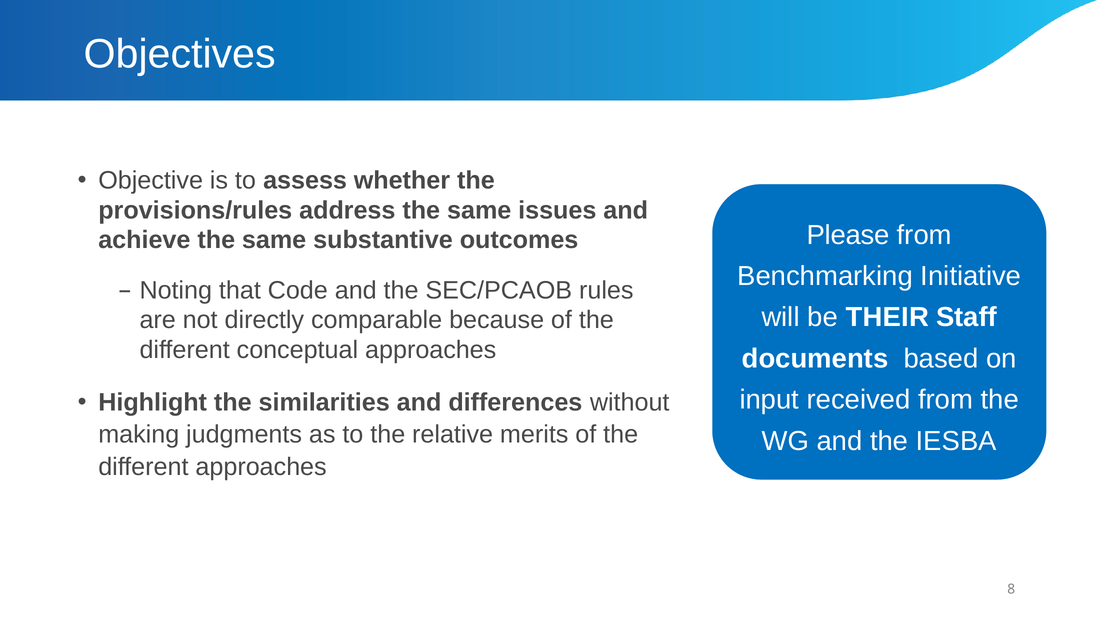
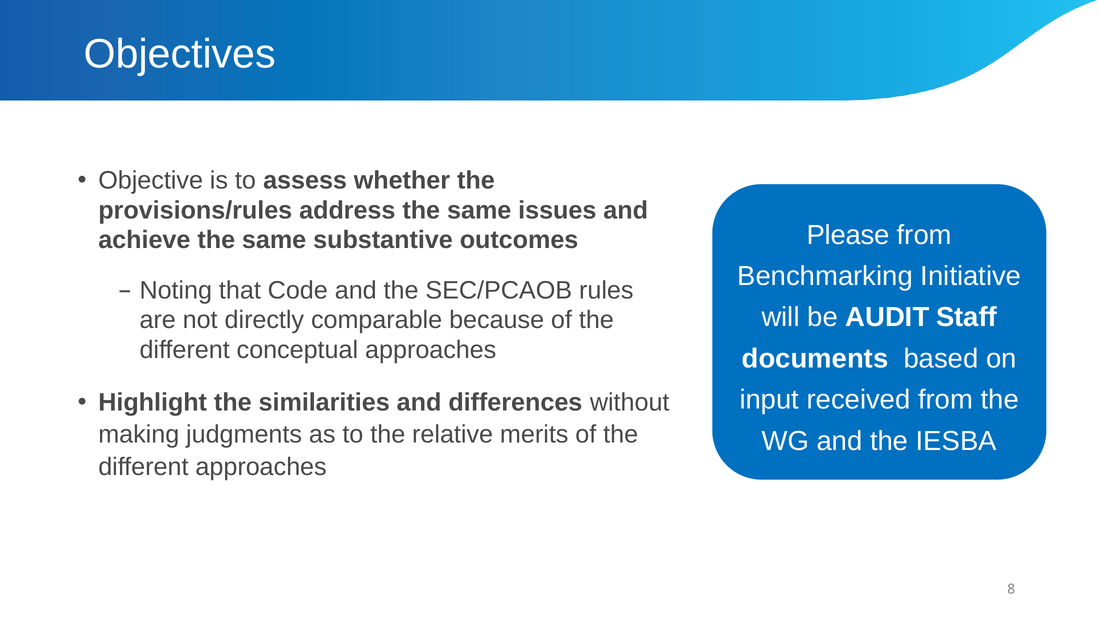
THEIR: THEIR -> AUDIT
